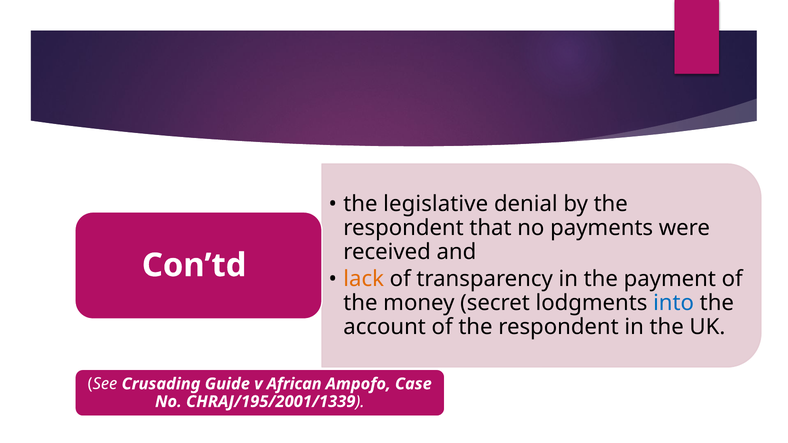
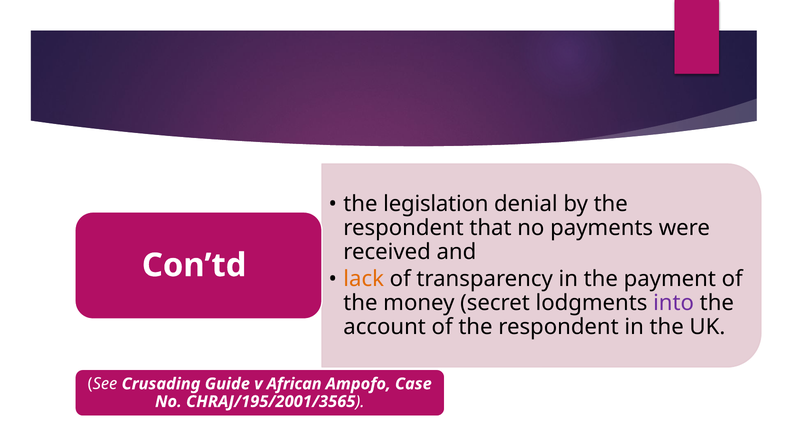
legislative: legislative -> legislation
into colour: blue -> purple
CHRAJ/195/2001/1339: CHRAJ/195/2001/1339 -> CHRAJ/195/2001/3565
